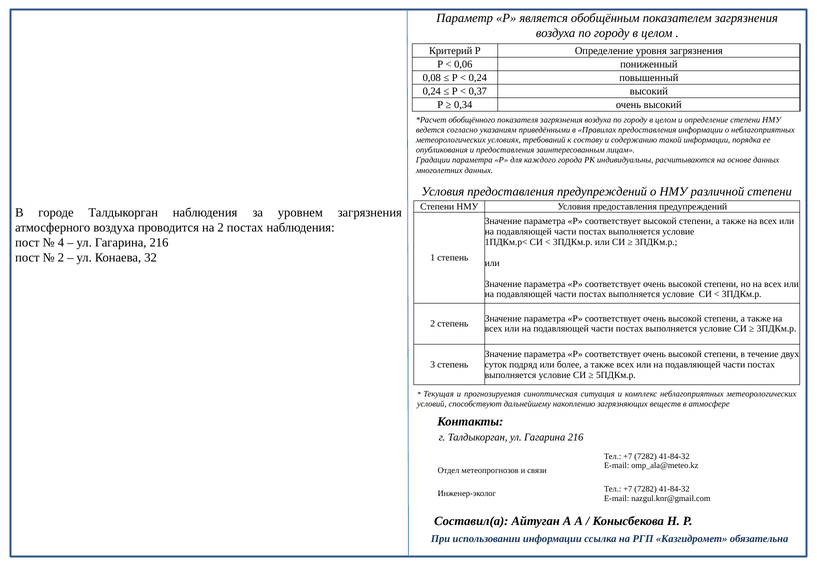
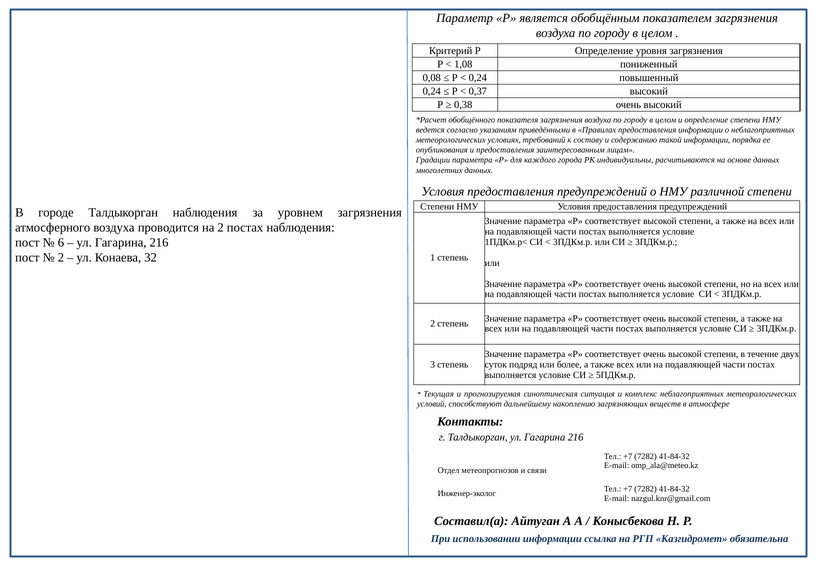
0,06: 0,06 -> 1,08
0,34: 0,34 -> 0,38
4: 4 -> 6
